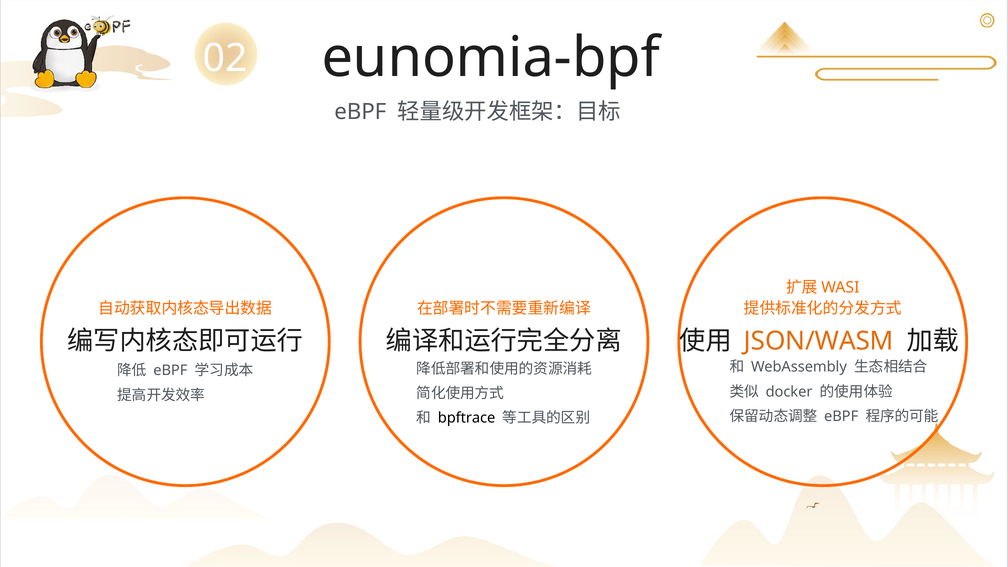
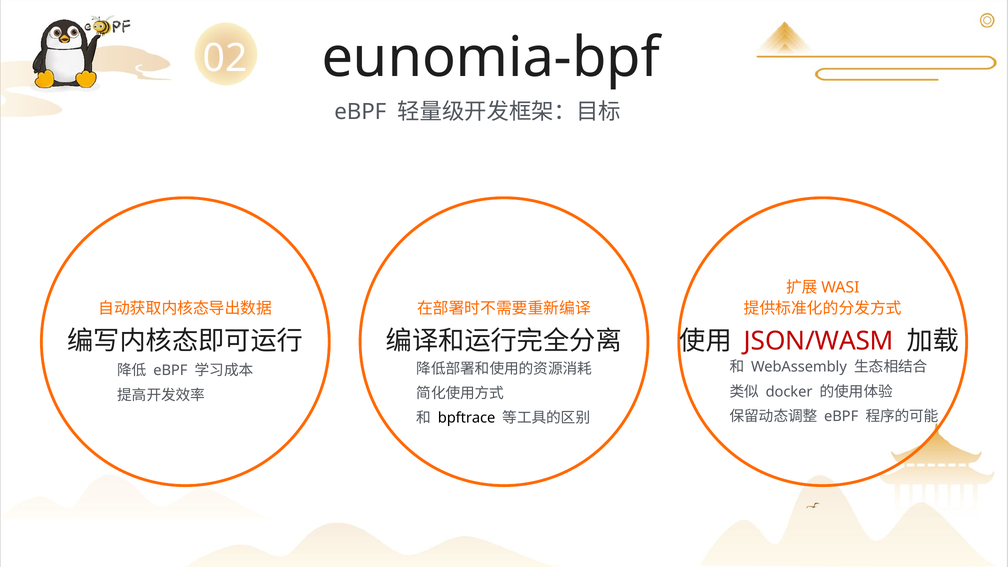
JSON/WASM colour: orange -> red
